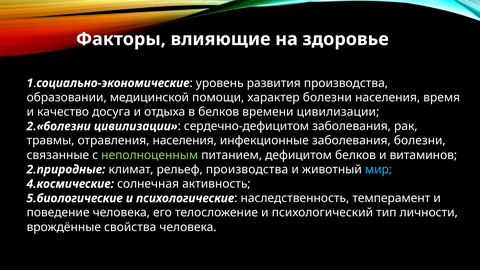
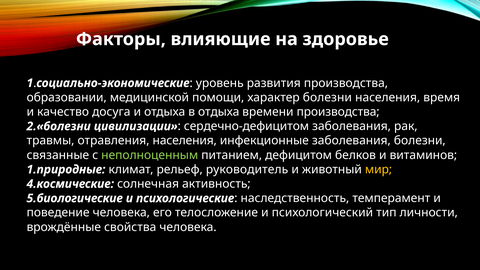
в белков: белков -> отдыха
времени цивилизации: цивилизации -> производства
2.природные: 2.природные -> 1.природные
рельеф производства: производства -> руководитель
мир colour: light blue -> yellow
